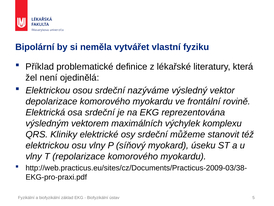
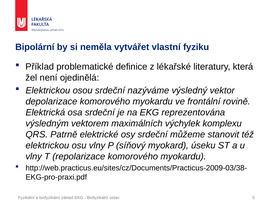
Kliniky: Kliniky -> Patrně
